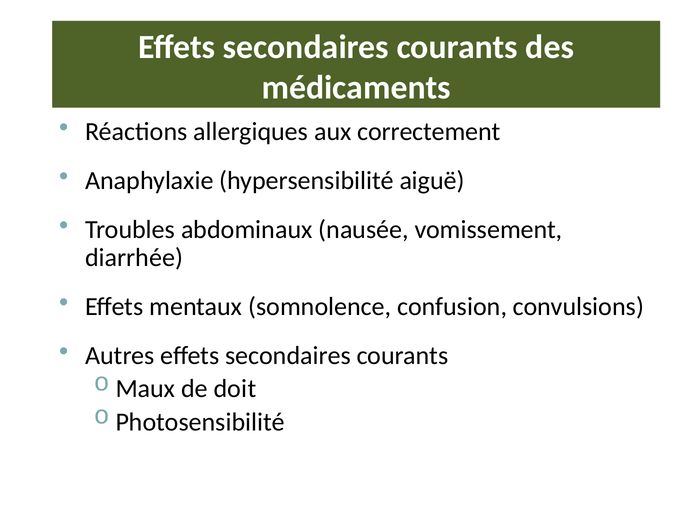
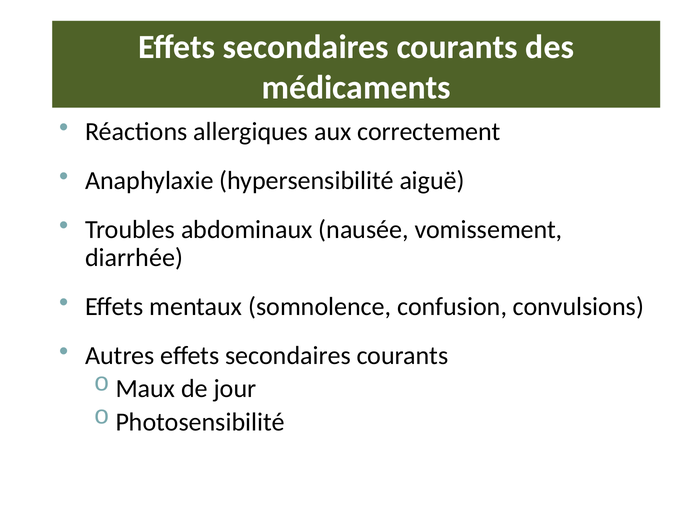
doit: doit -> jour
